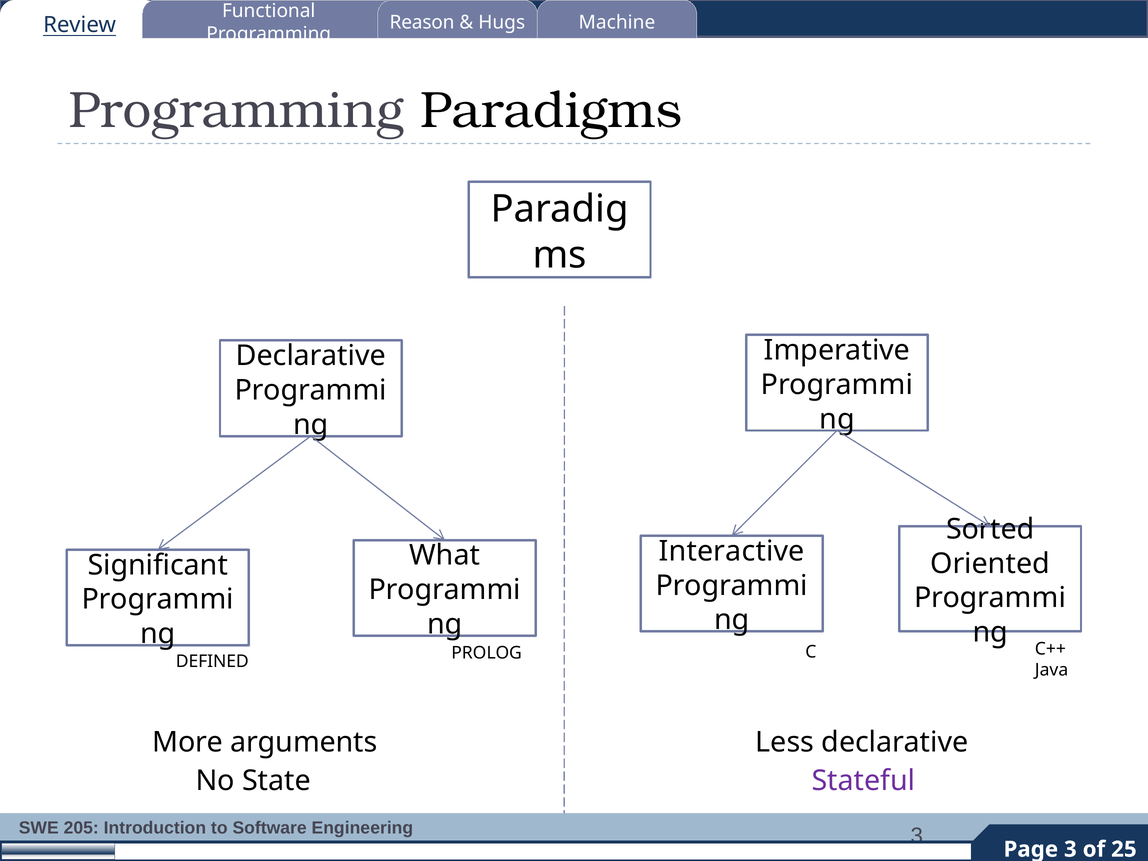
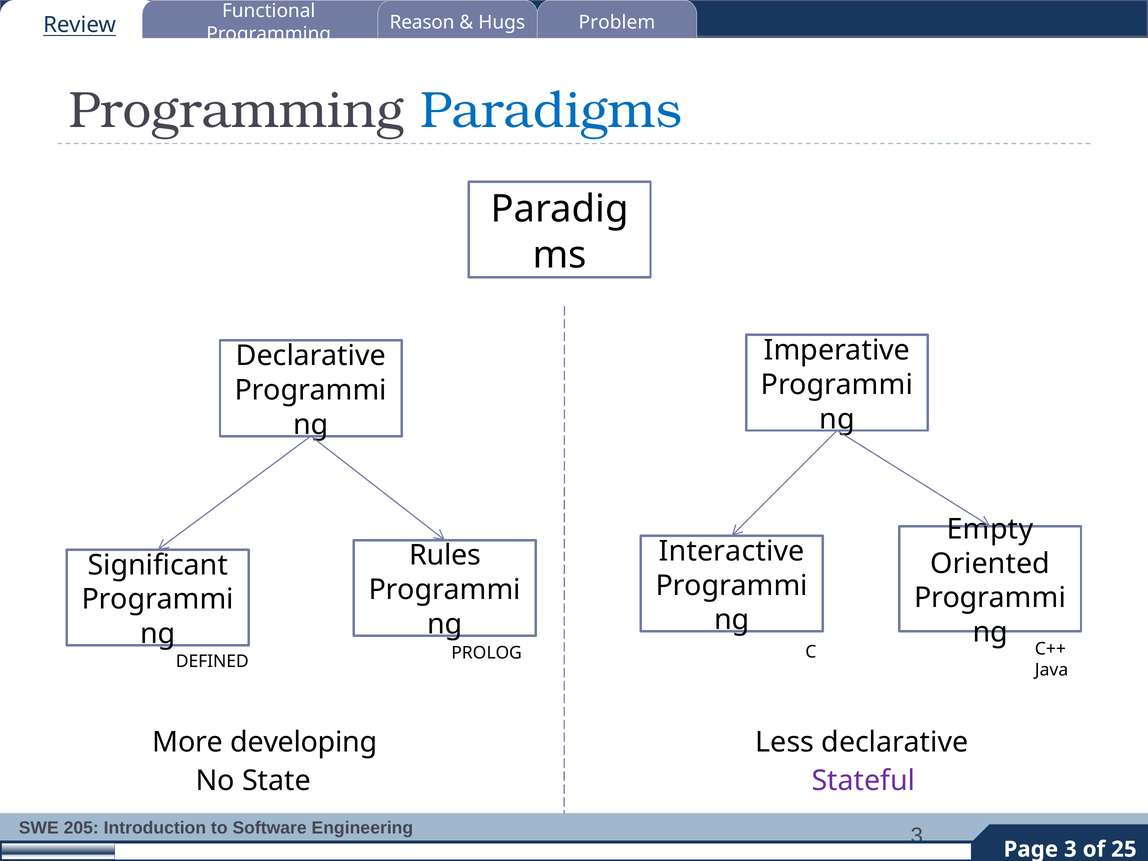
Machine: Machine -> Problem
Paradigms colour: black -> blue
Sorted: Sorted -> Empty
What: What -> Rules
arguments: arguments -> developing
